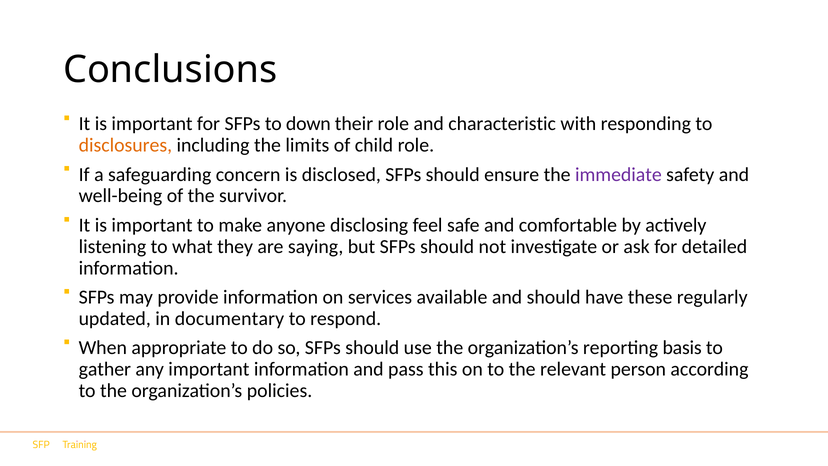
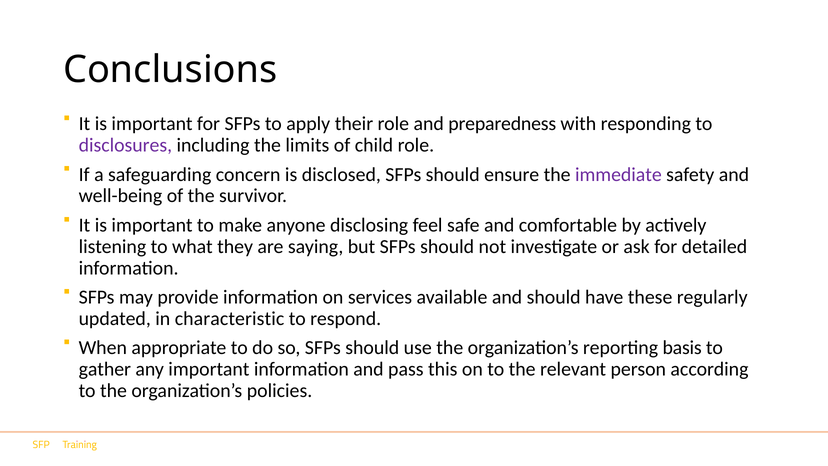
down: down -> apply
characteristic: characteristic -> preparedness
disclosures colour: orange -> purple
documentary: documentary -> characteristic
